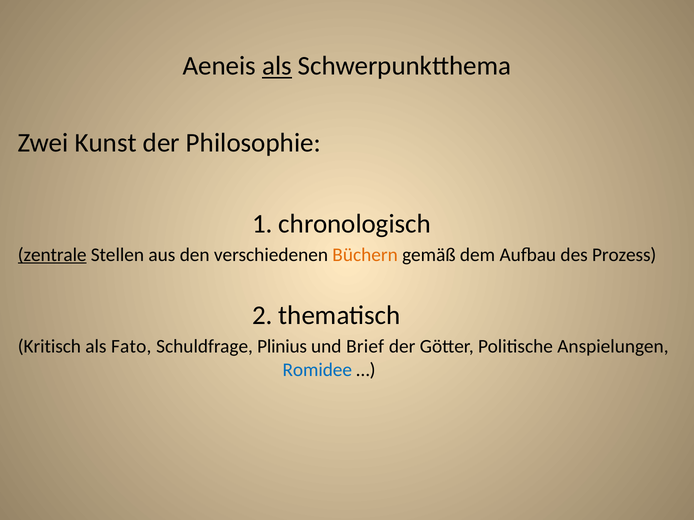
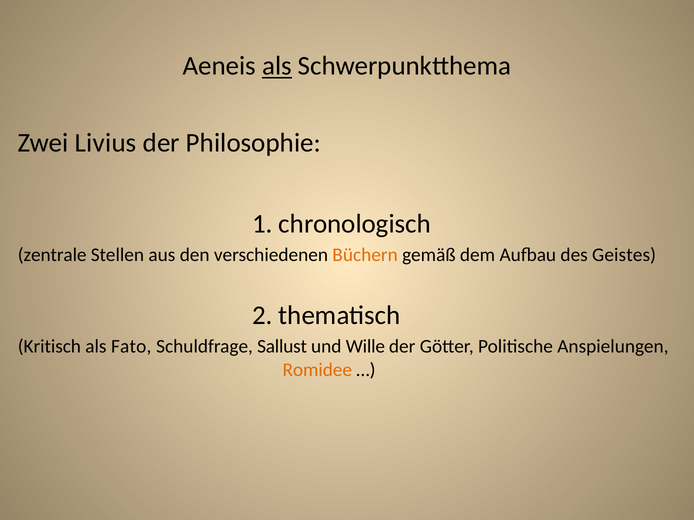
Kunst: Kunst -> Livius
zentrale underline: present -> none
Prozess: Prozess -> Geistes
Plinius: Plinius -> Sallust
Brief: Brief -> Wille
Romidee colour: blue -> orange
